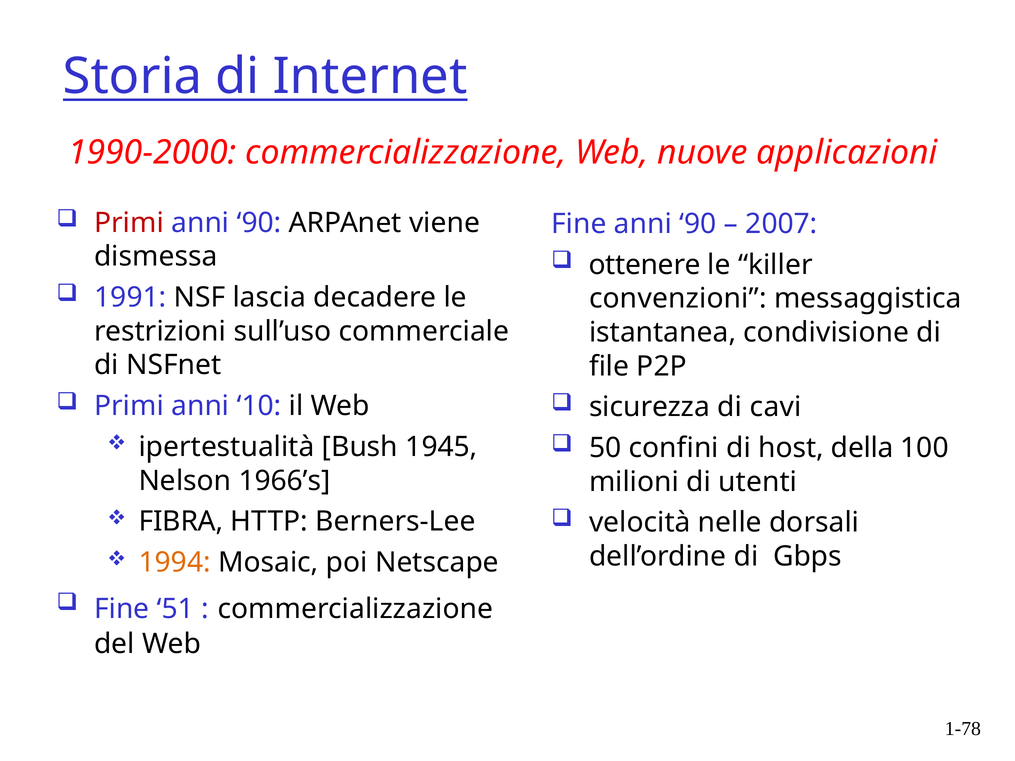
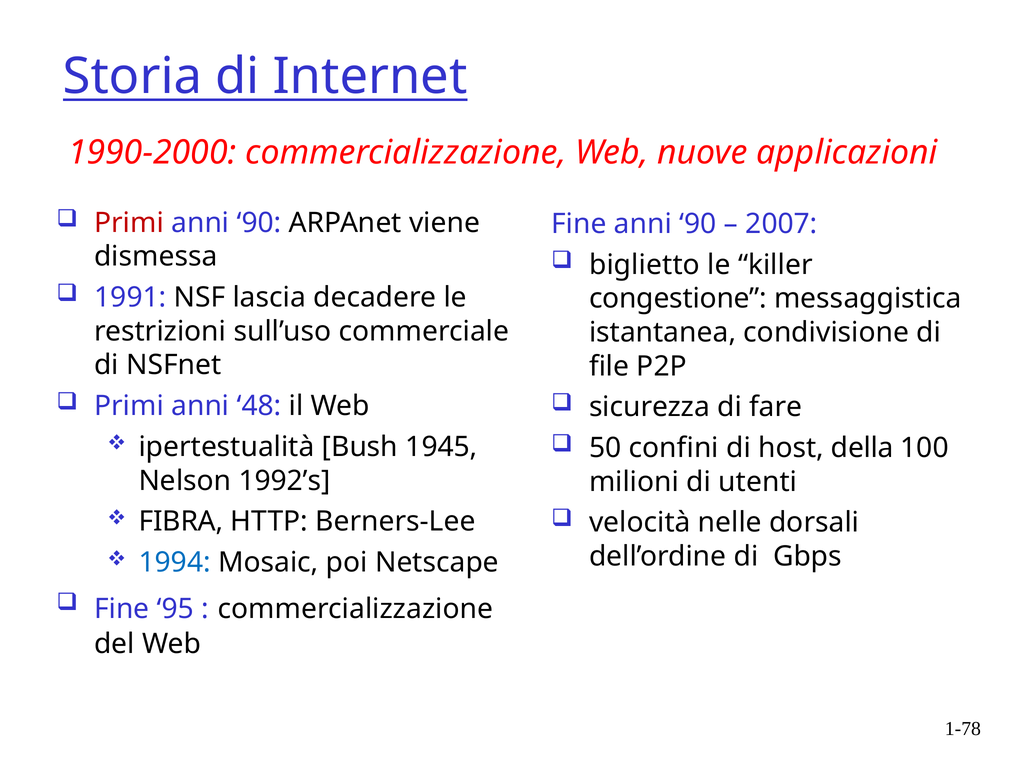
ottenere: ottenere -> biglietto
convenzioni: convenzioni -> congestione
10: 10 -> 48
cavi: cavi -> fare
1966’s: 1966’s -> 1992’s
1994 colour: orange -> blue
51: 51 -> 95
